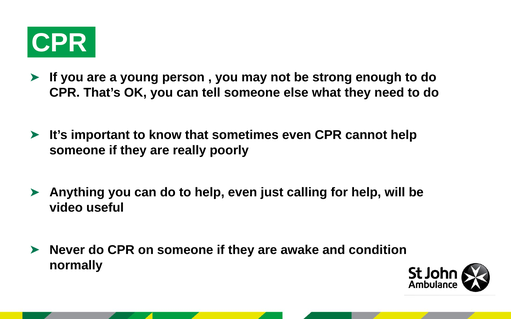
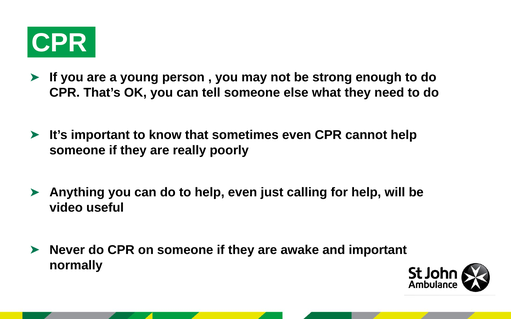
and condition: condition -> important
